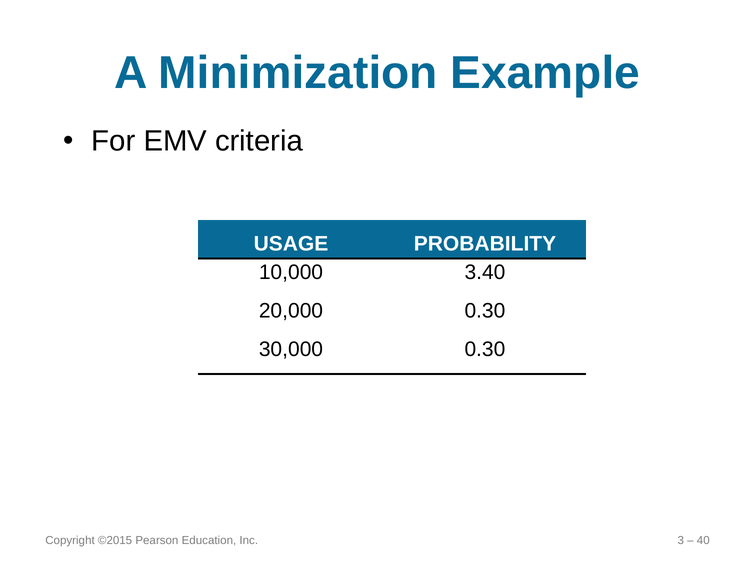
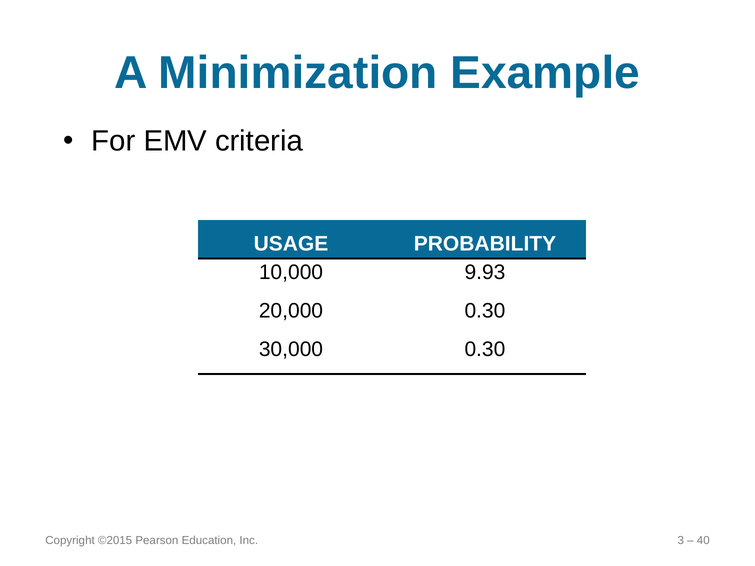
3.40: 3.40 -> 9.93
